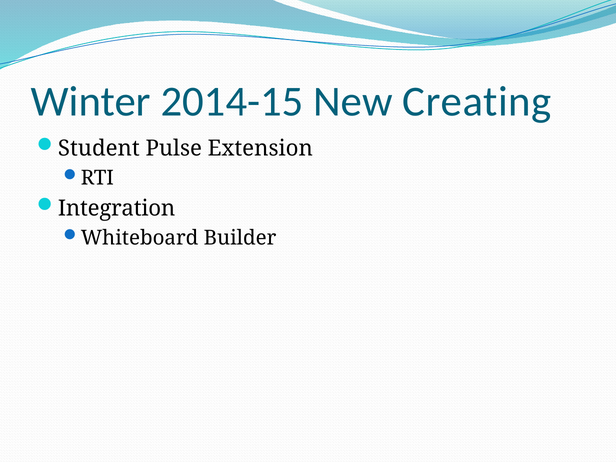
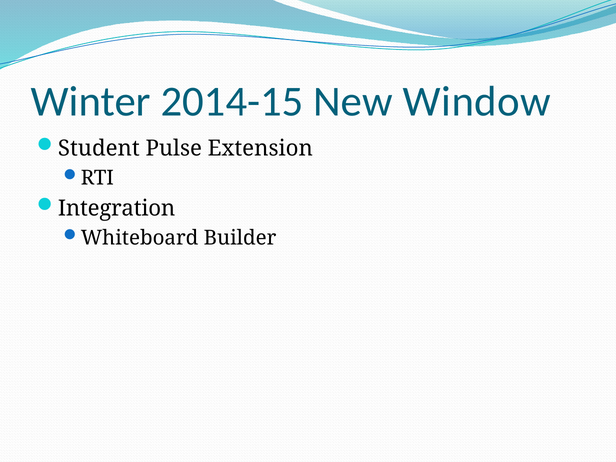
Creating: Creating -> Window
